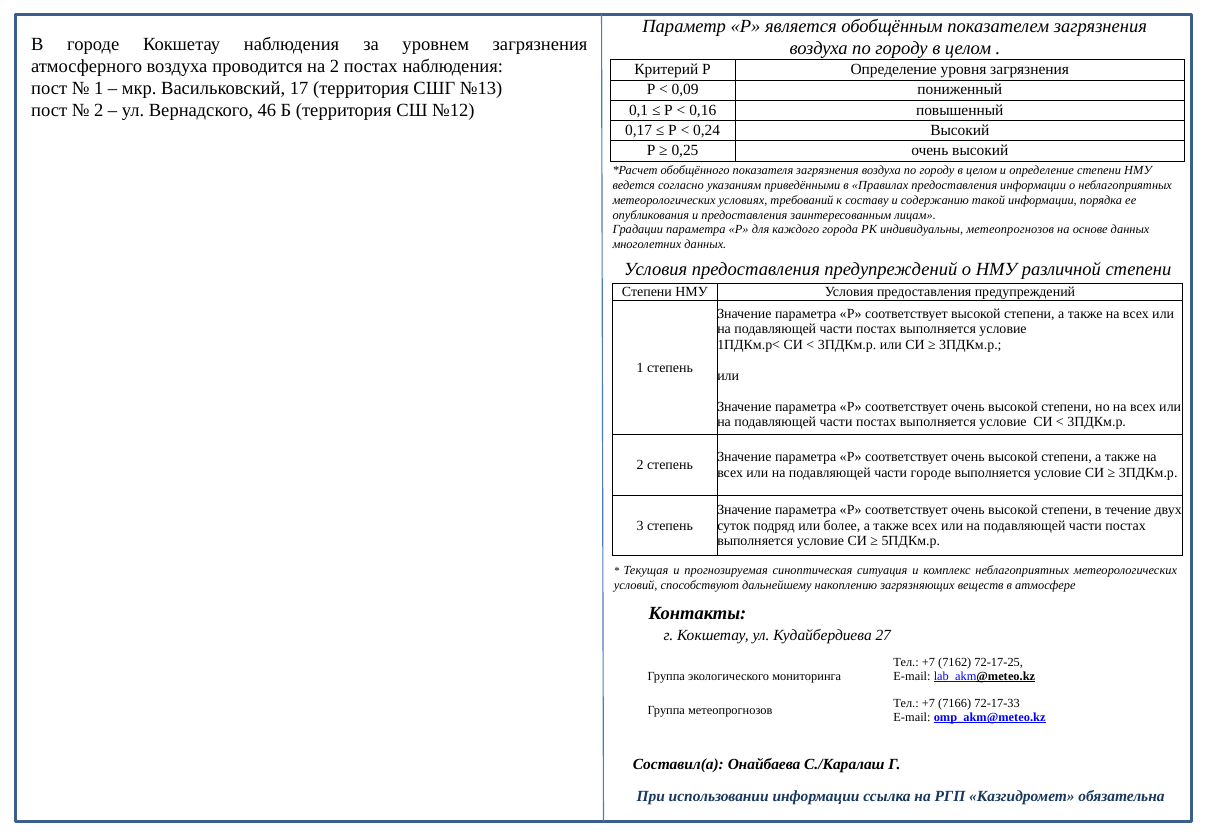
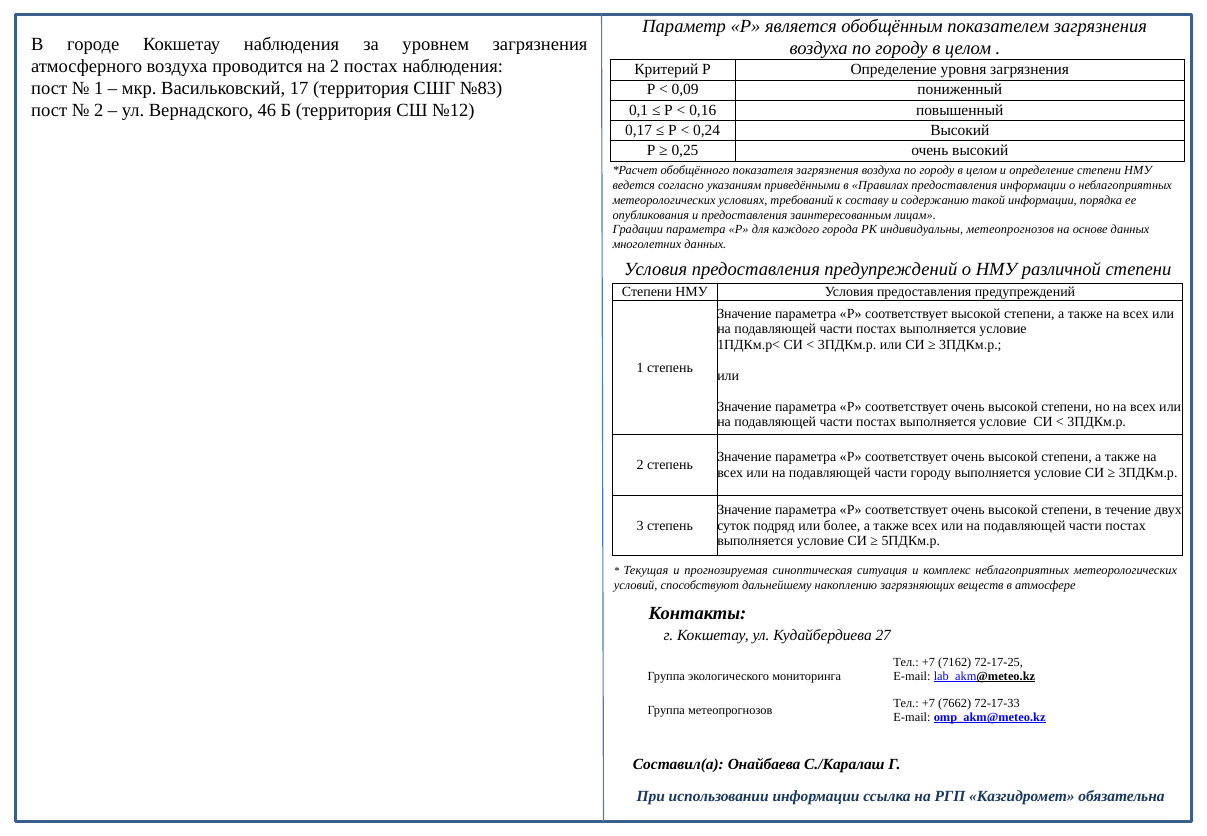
№13: №13 -> №83
части городе: городе -> городу
7166: 7166 -> 7662
